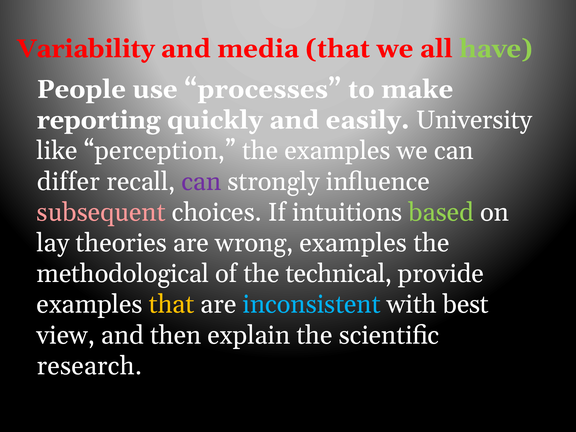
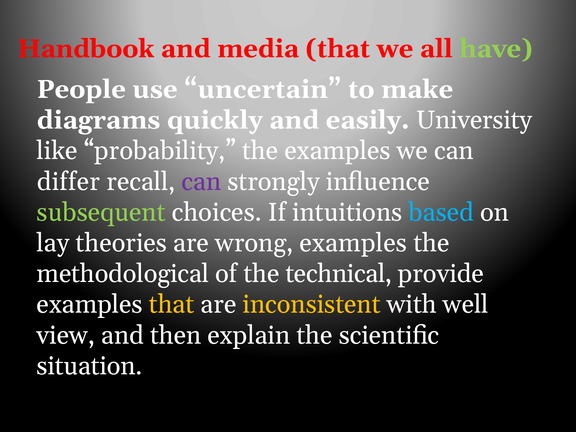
Variability: Variability -> Handbook
processes: processes -> uncertain
reporting: reporting -> diagrams
perception: perception -> probability
subsequent colour: pink -> light green
based colour: light green -> light blue
inconsistent colour: light blue -> yellow
best: best -> well
research: research -> situation
